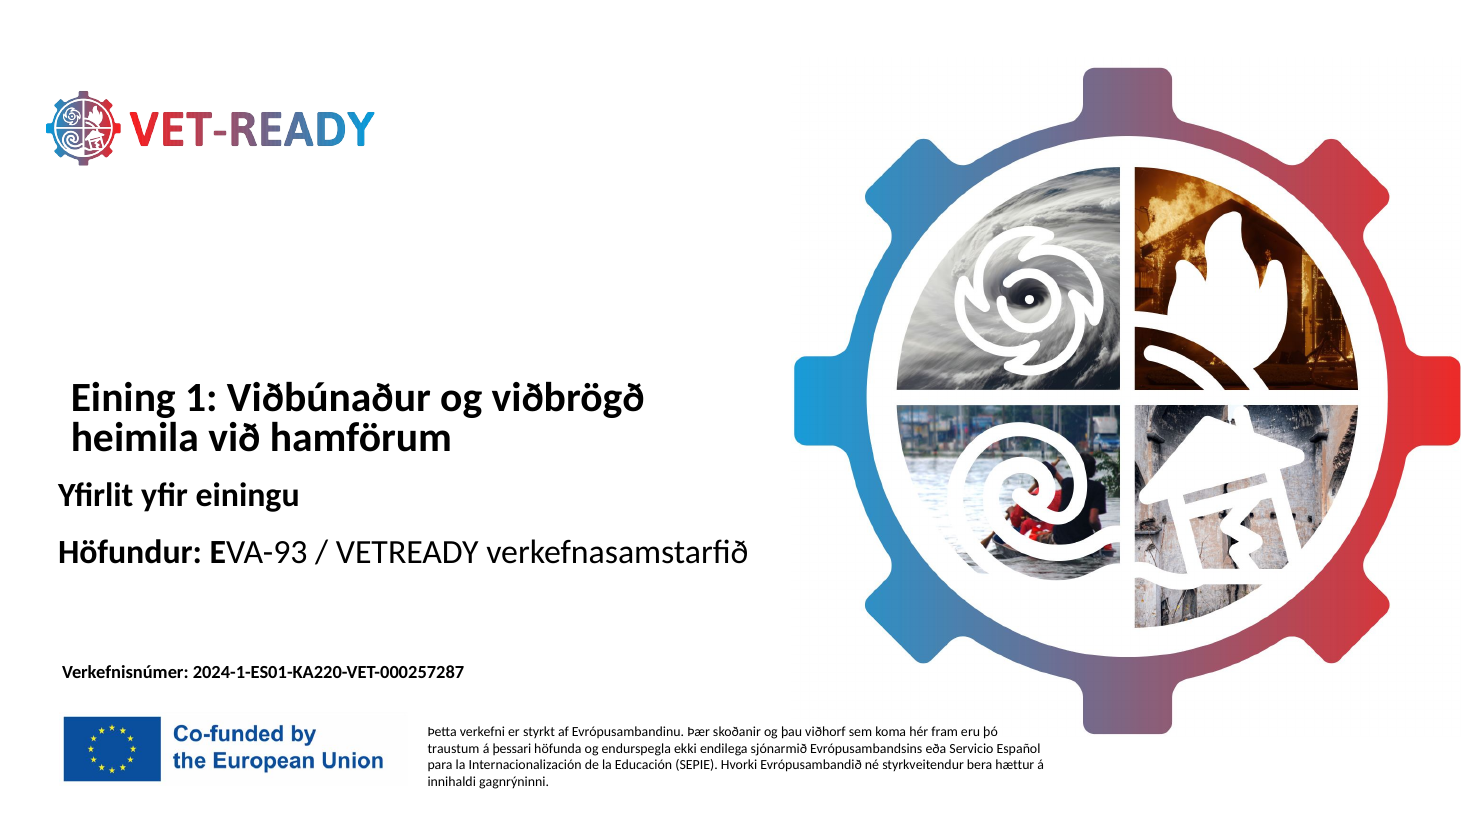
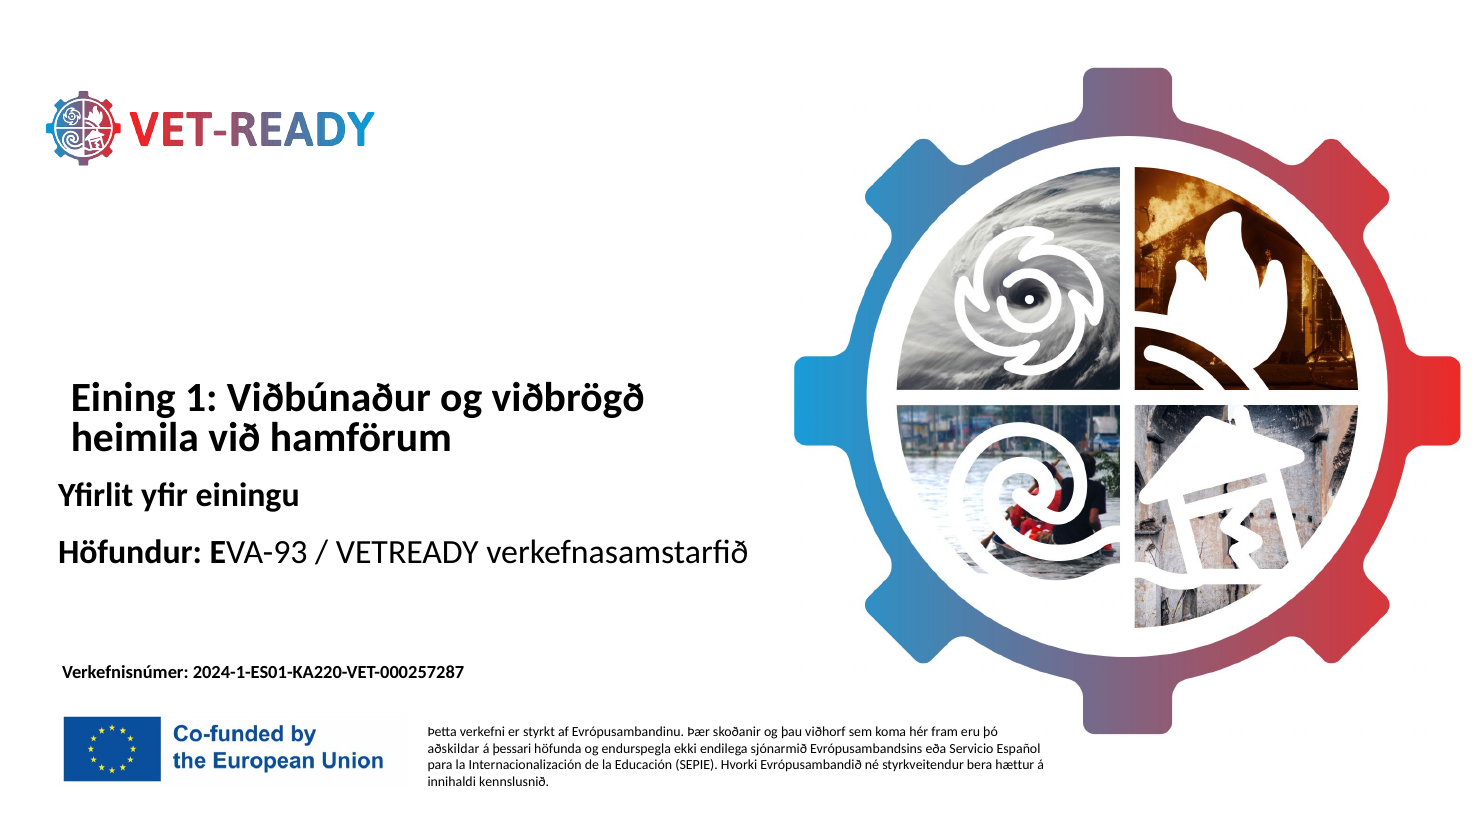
traustum: traustum -> aðskildar
gagnrýninni: gagnrýninni -> kennslusnið
